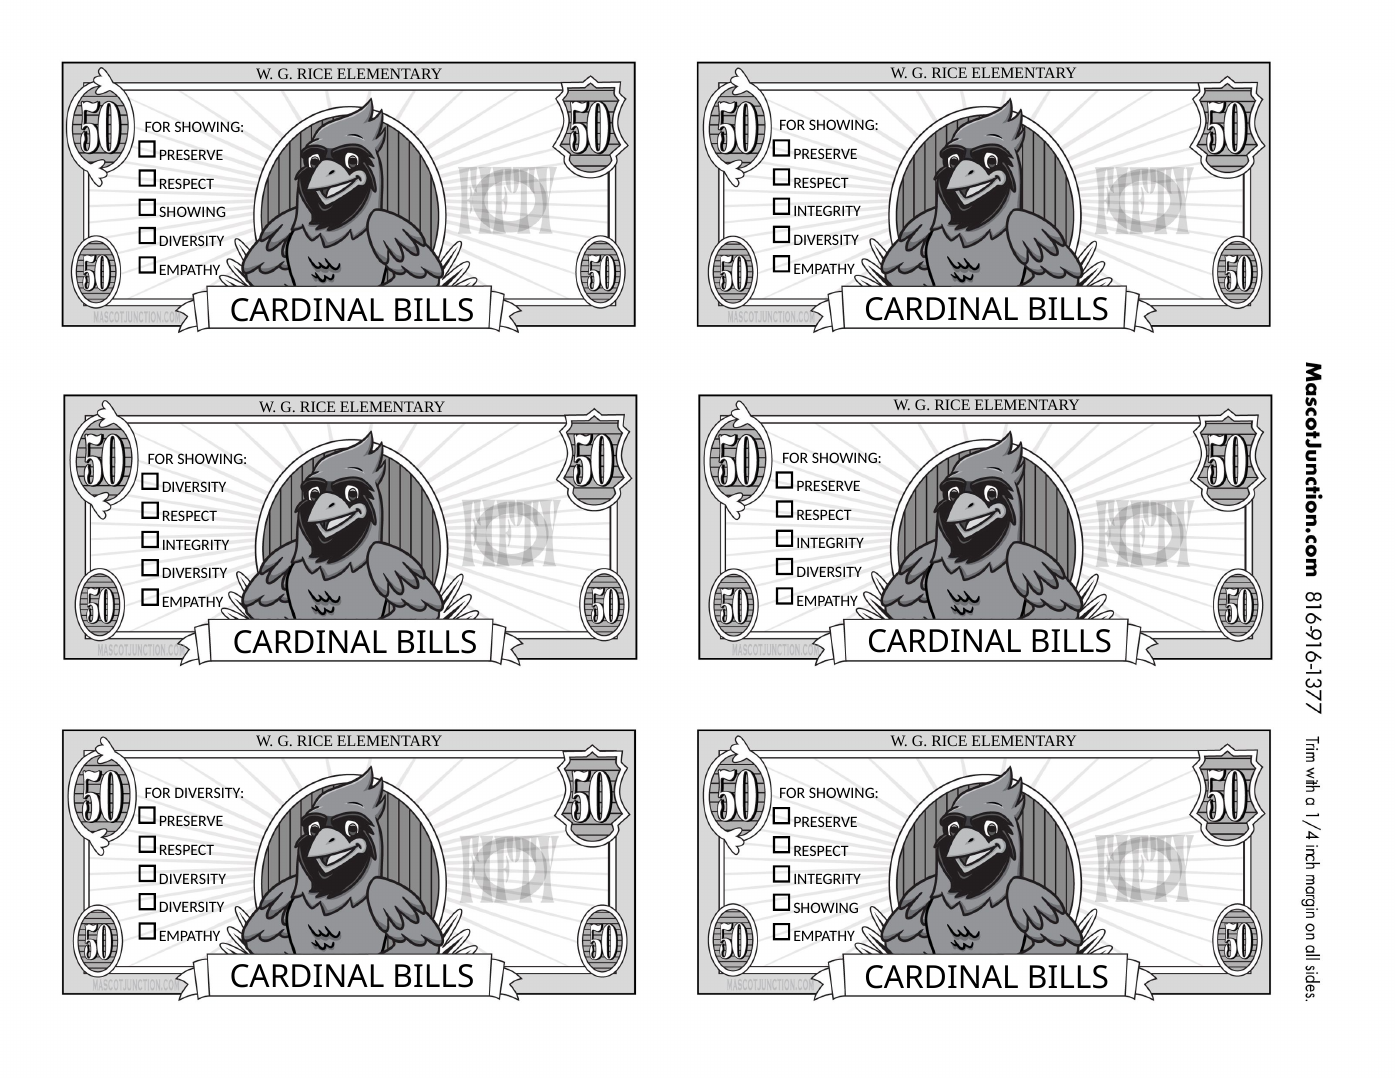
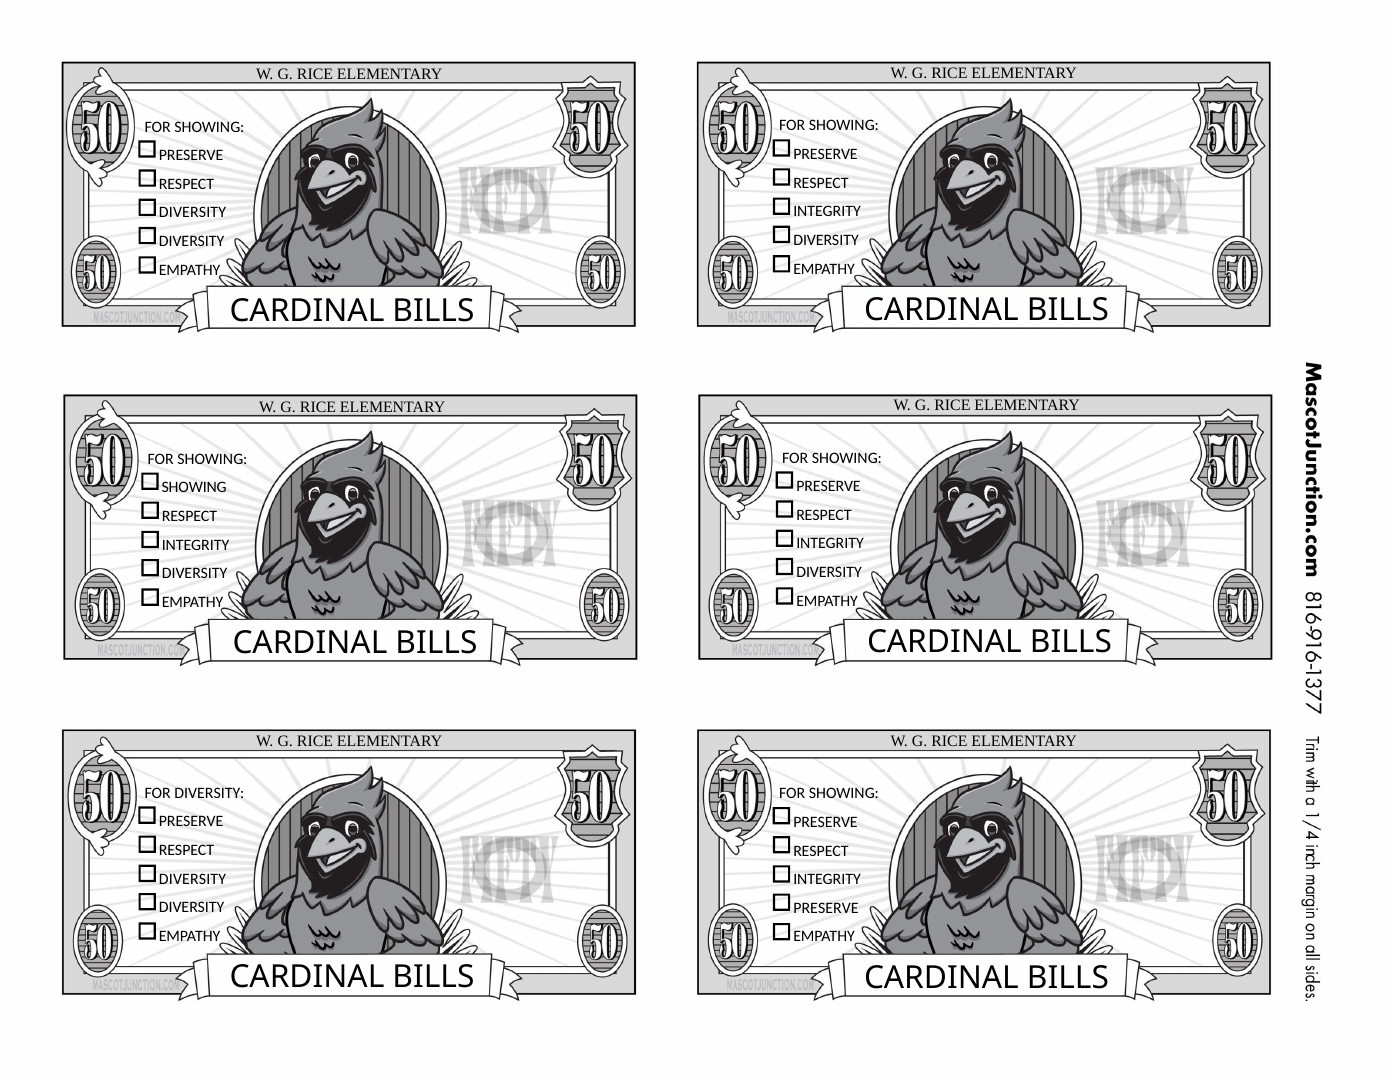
SHOWING at (193, 213): SHOWING -> DIVERSITY
DIVERSITY at (194, 488): DIVERSITY -> SHOWING
SHOWING at (826, 908): SHOWING -> PRESERVE
